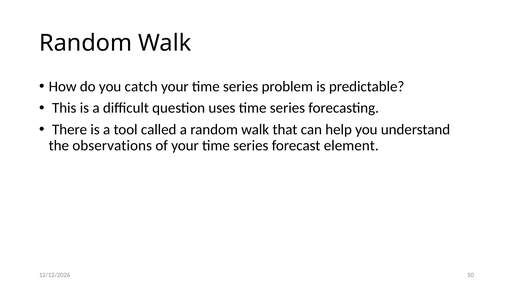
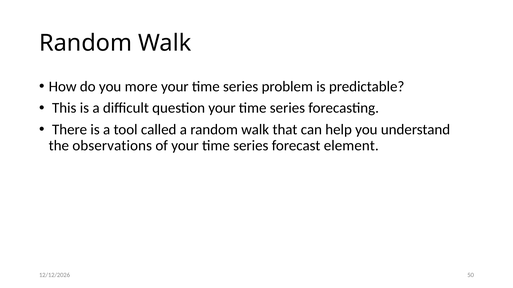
catch: catch -> more
question uses: uses -> your
